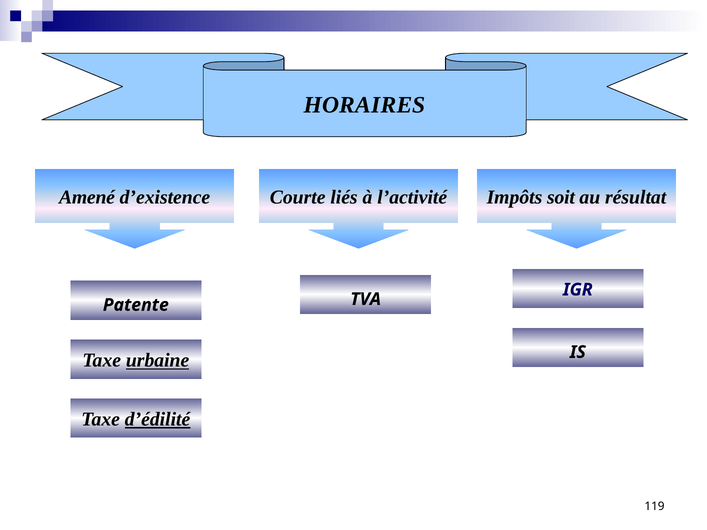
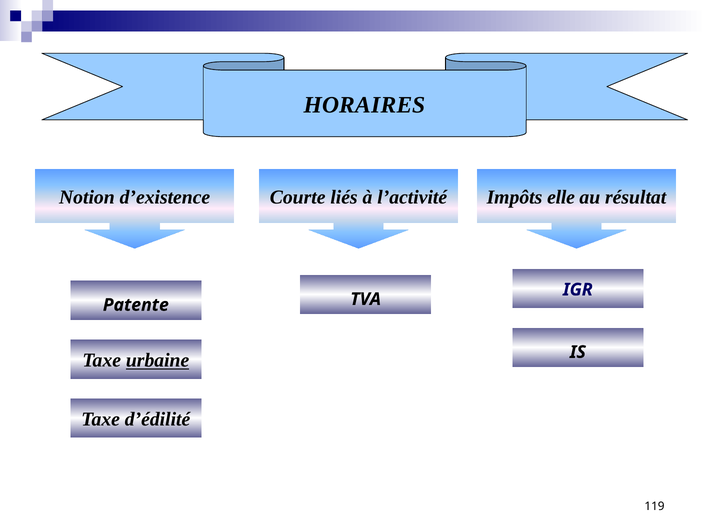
Amené: Amené -> Notion
soit: soit -> elle
d’édilité underline: present -> none
